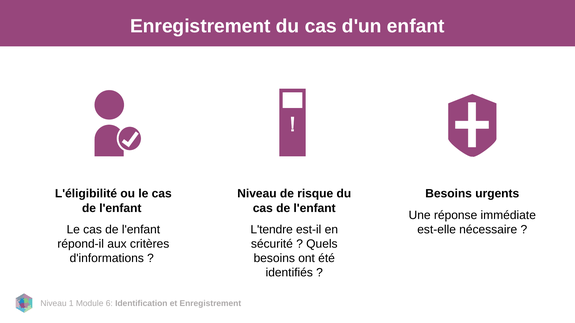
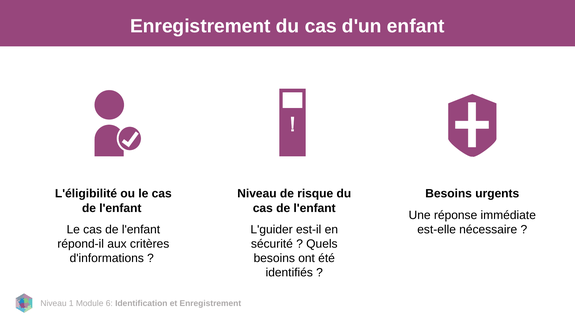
L'tendre: L'tendre -> L'guider
